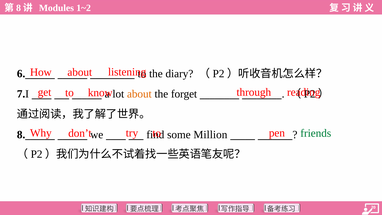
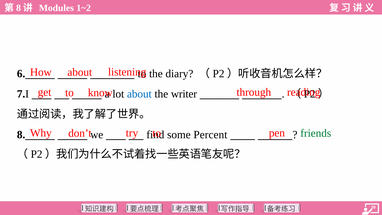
about at (139, 94) colour: orange -> blue
forget: forget -> writer
Million: Million -> Percent
